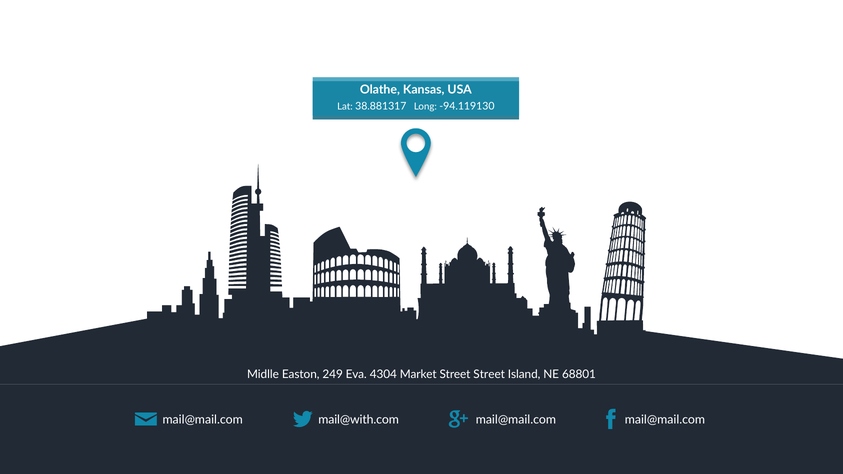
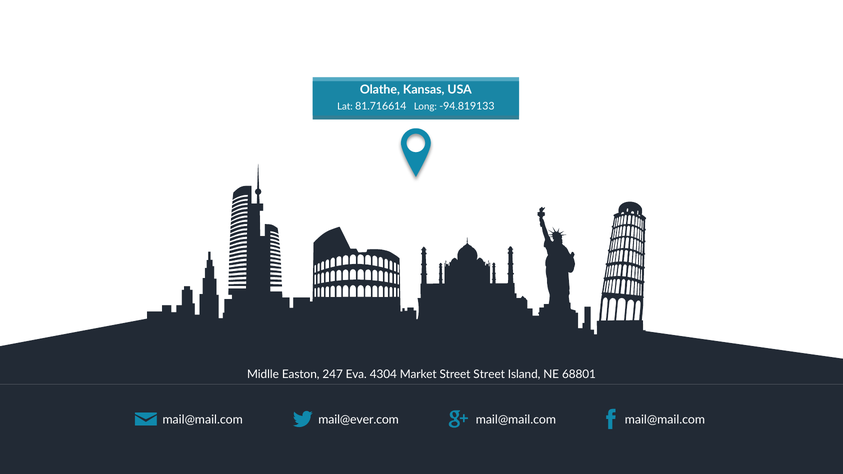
38.881317: 38.881317 -> 81.716614
-94.119130: -94.119130 -> -94.819133
249: 249 -> 247
mail@with.com: mail@with.com -> mail@ever.com
